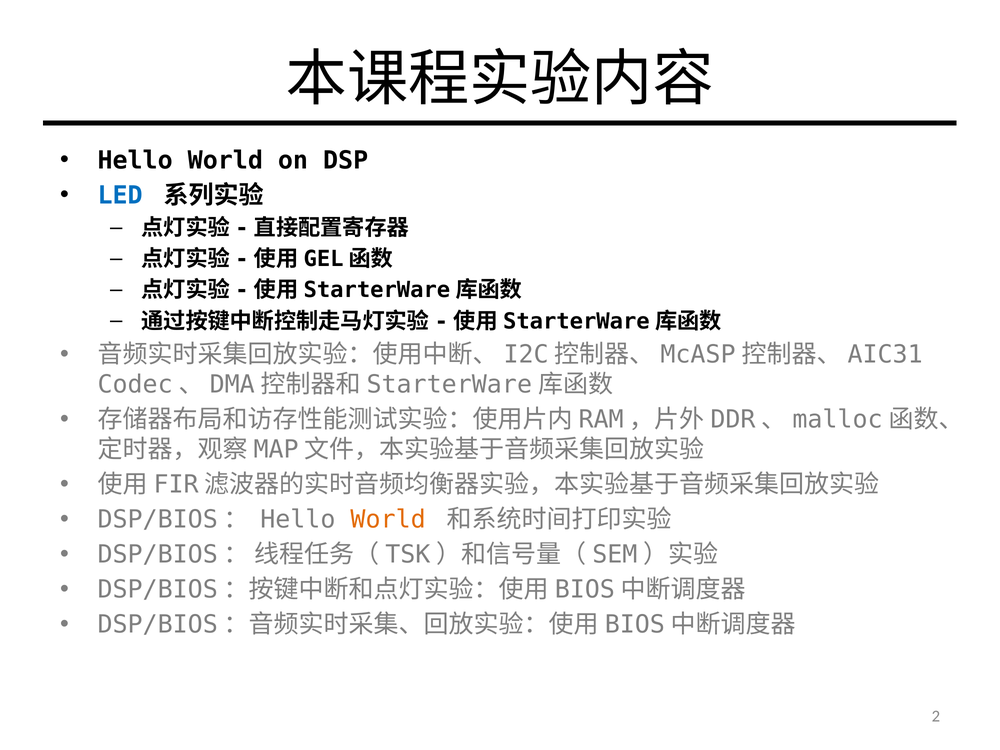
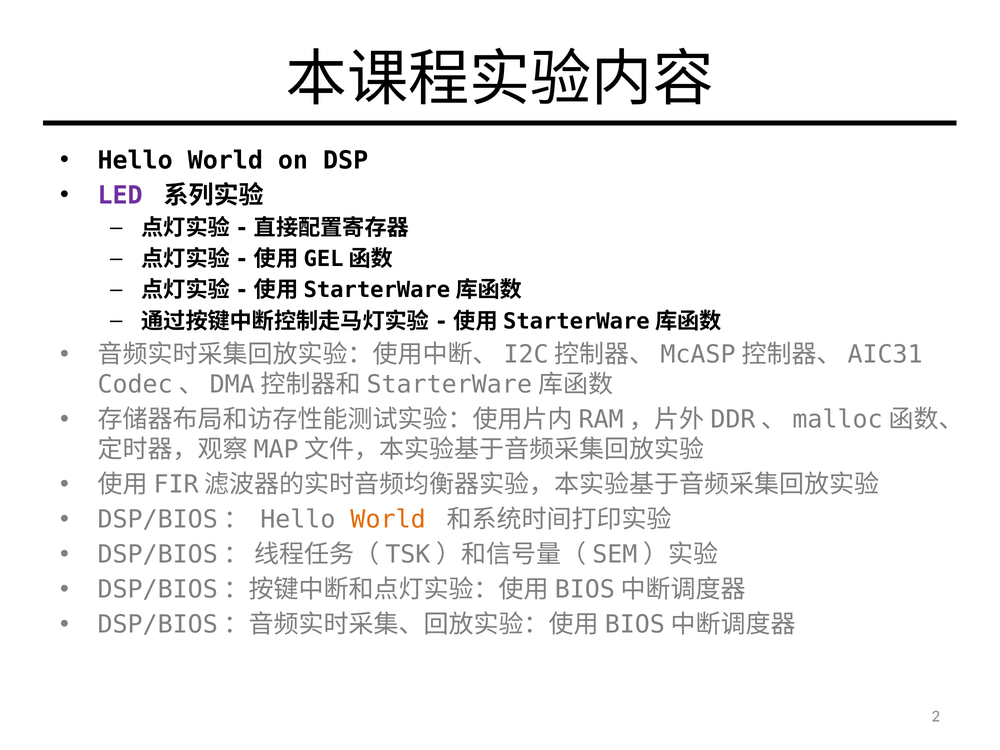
LED colour: blue -> purple
